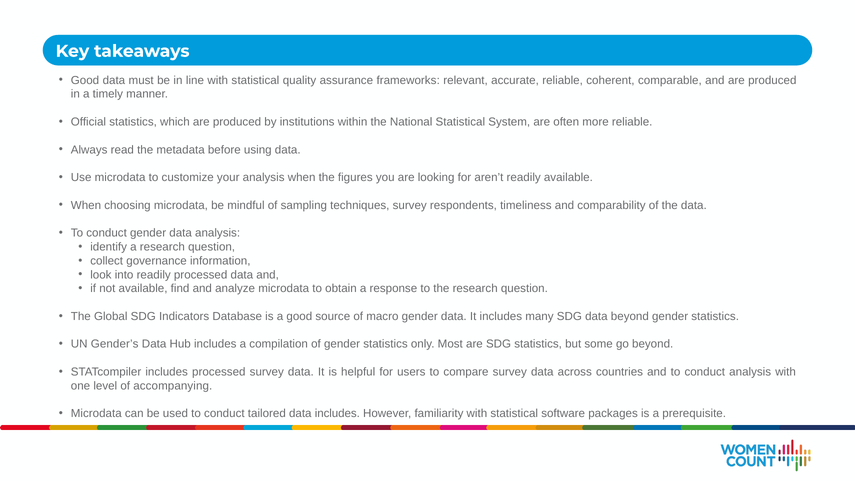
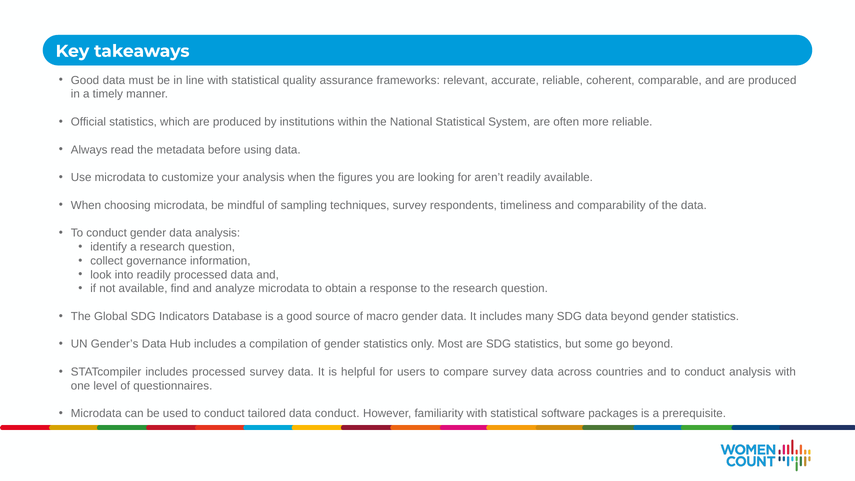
accompanying: accompanying -> questionnaires
data includes: includes -> conduct
